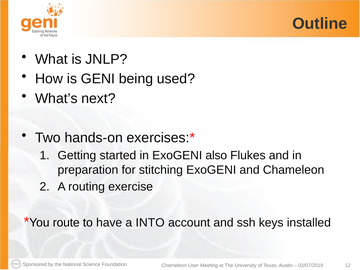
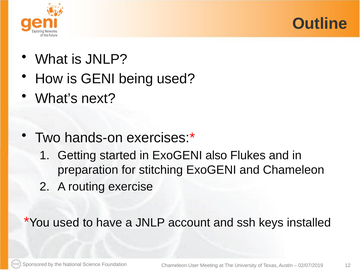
You route: route -> used
a INTO: INTO -> JNLP
